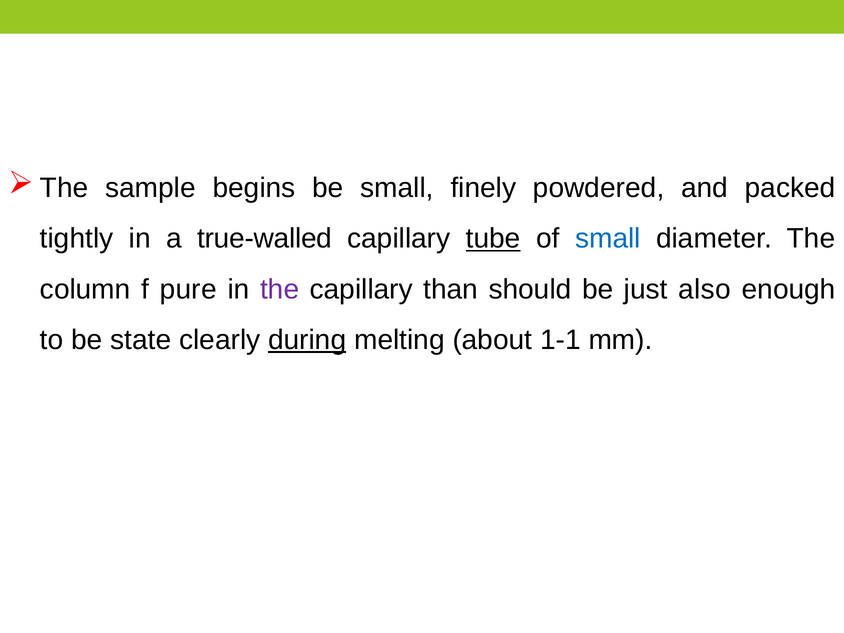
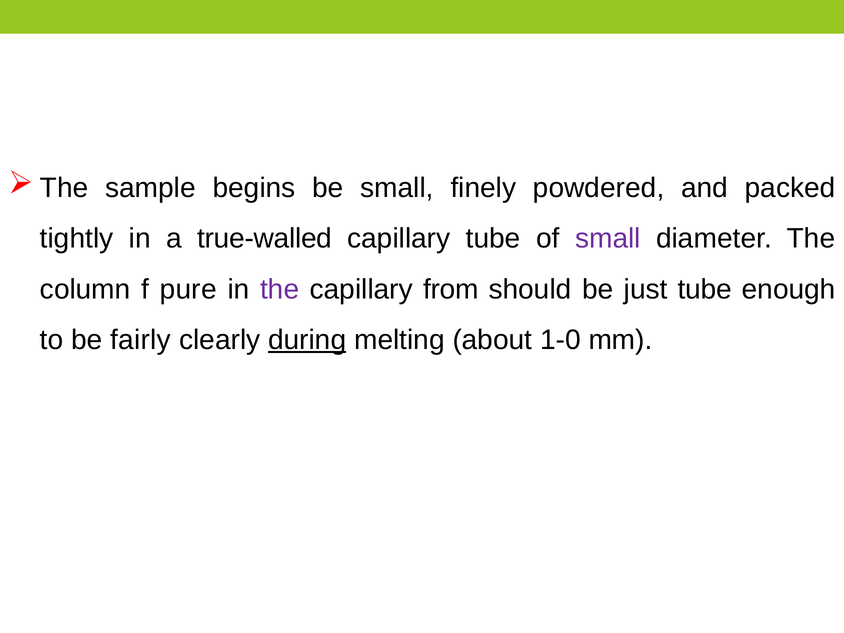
tube at (493, 239) underline: present -> none
small at (608, 239) colour: blue -> purple
than: than -> from
just also: also -> tube
state: state -> fairly
1-1: 1-1 -> 1-0
